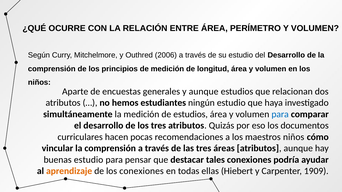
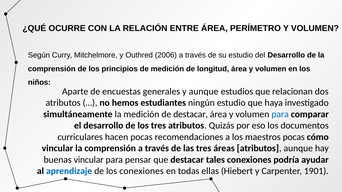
de estudios: estudios -> destacar
maestros niños: niños -> pocas
buenas estudio: estudio -> vincular
aprendizaje colour: orange -> blue
1909: 1909 -> 1901
